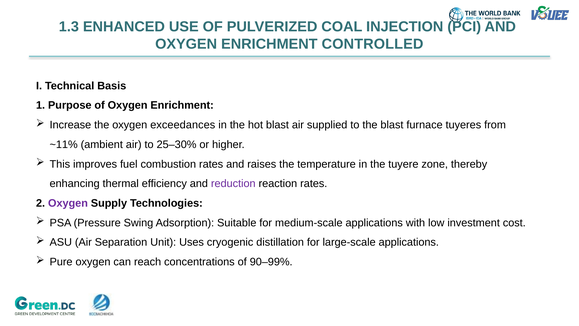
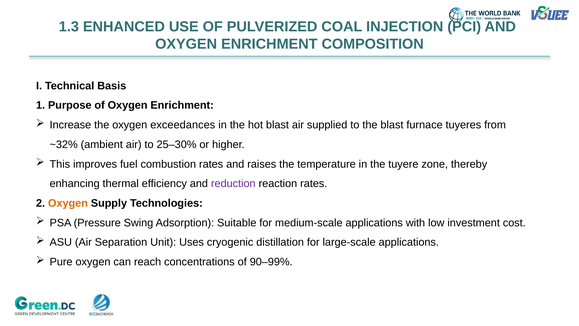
CONTROLLED: CONTROLLED -> COMPOSITION
~11%: ~11% -> ~32%
Oxygen at (68, 203) colour: purple -> orange
